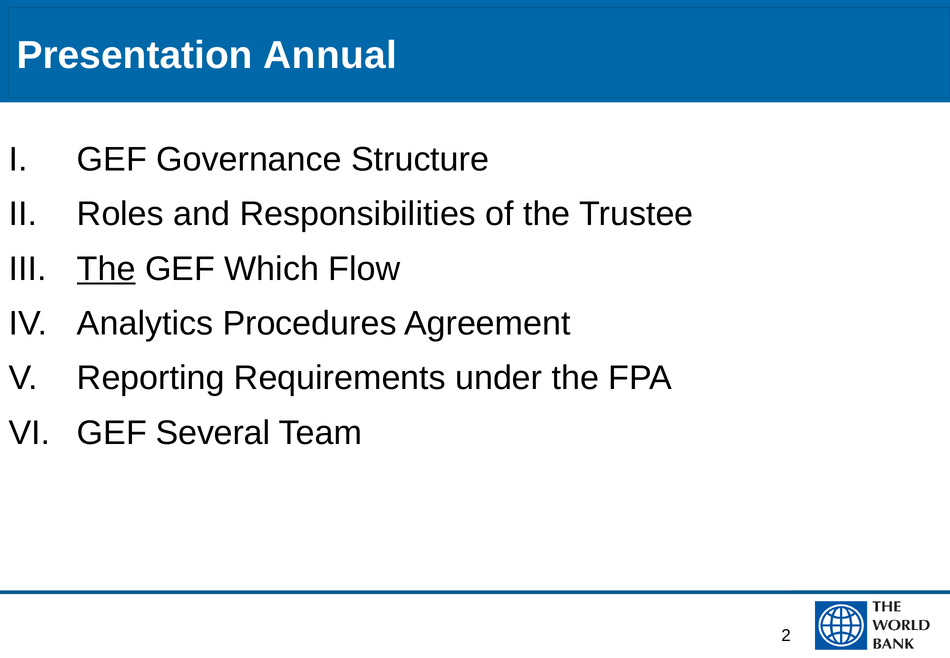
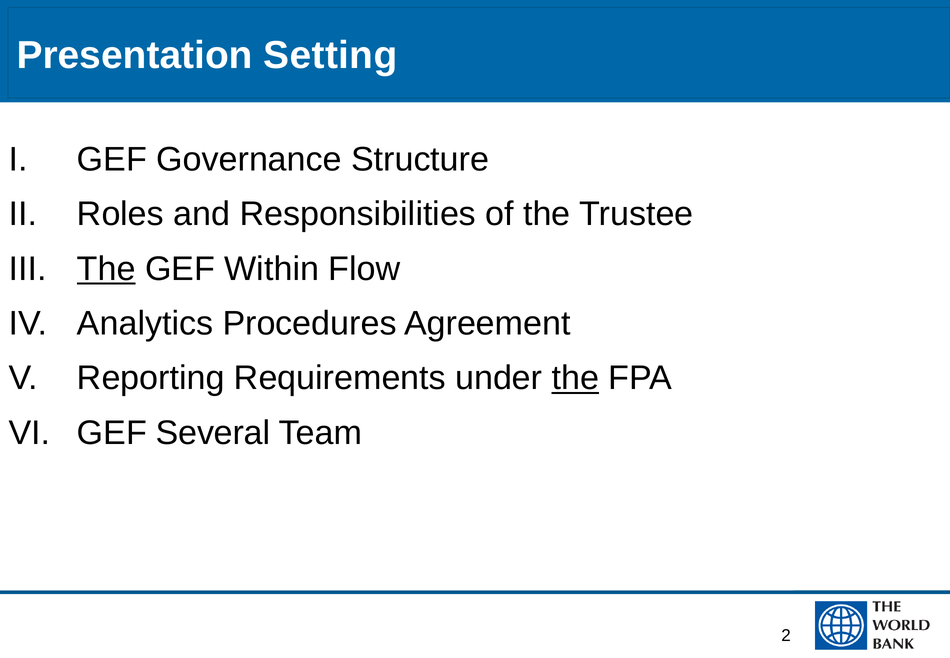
Annual: Annual -> Setting
Which: Which -> Within
the at (575, 378) underline: none -> present
